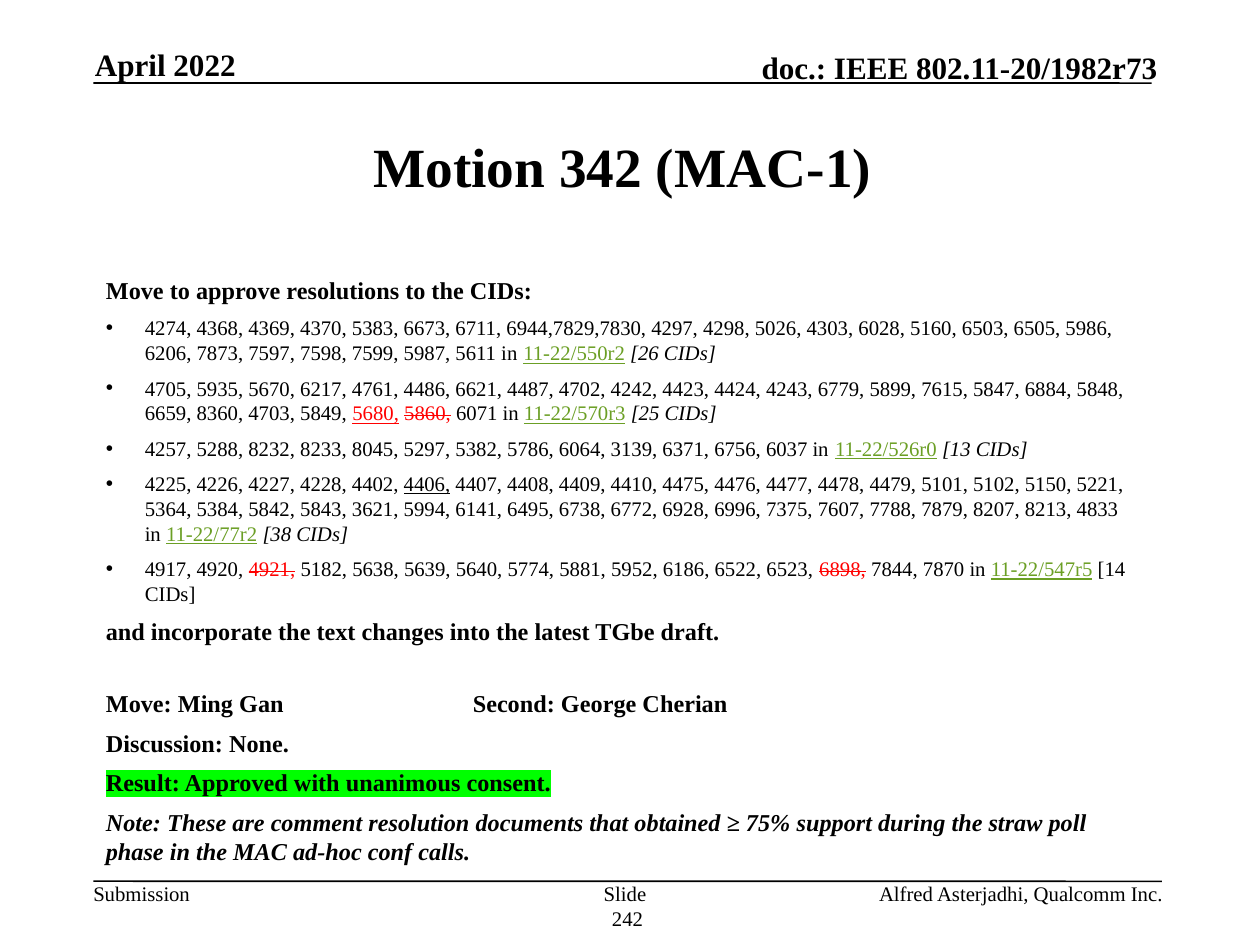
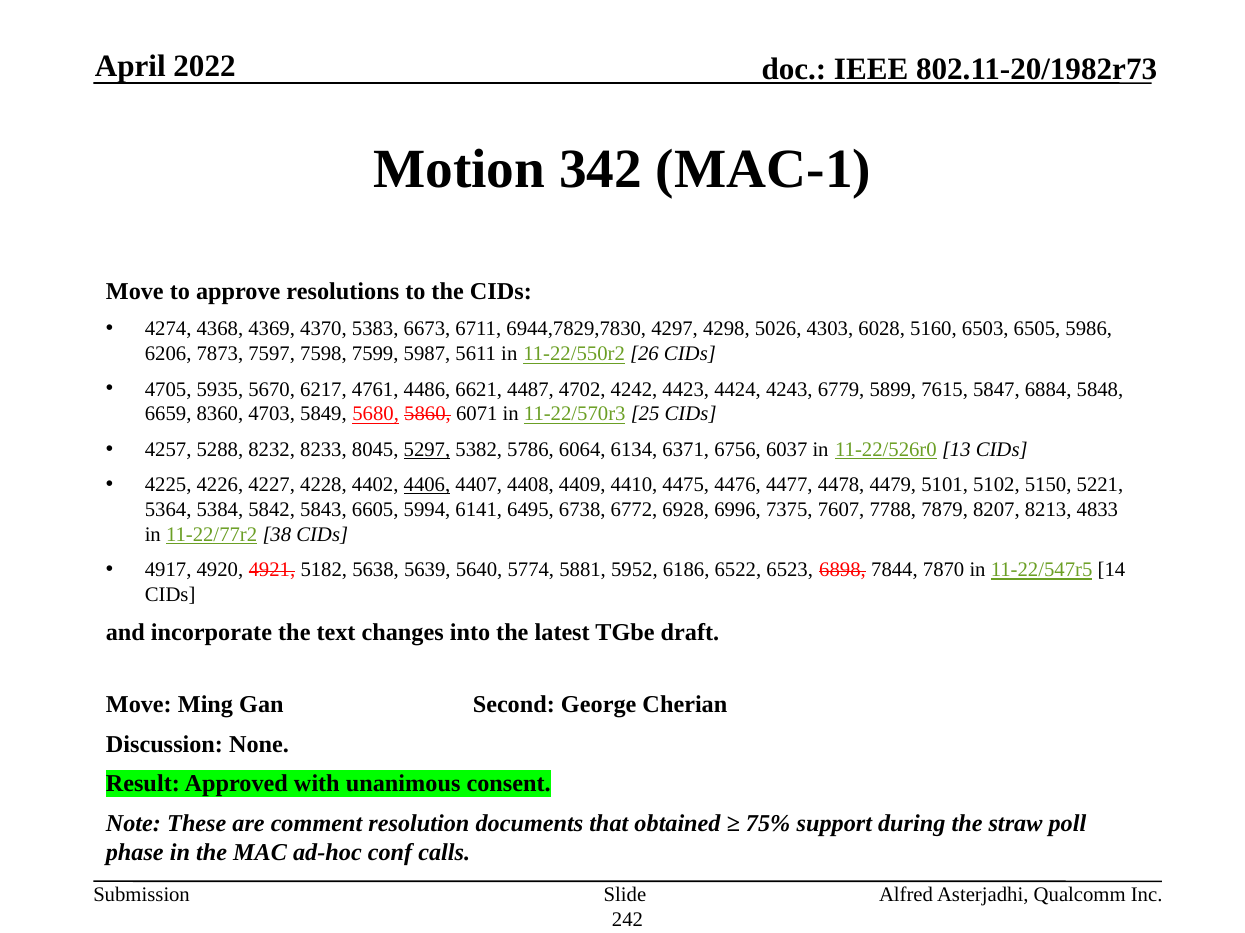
5297 underline: none -> present
3139: 3139 -> 6134
3621: 3621 -> 6605
